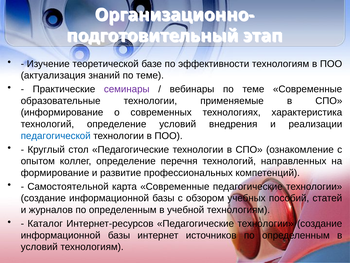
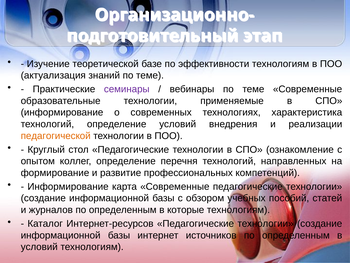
педагогической colour: blue -> orange
Самостоятельной at (68, 186): Самостоятельной -> Информирование
учебной: учебной -> которые
